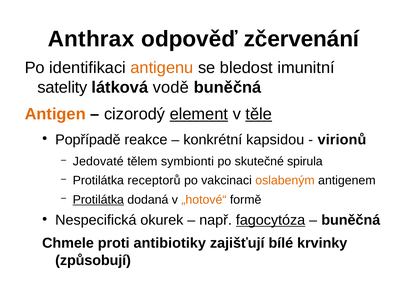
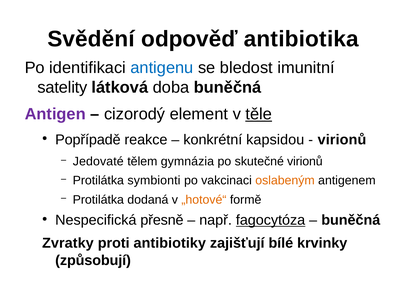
Anthrax: Anthrax -> Svědění
zčervenání: zčervenání -> antibiotika
antigenu colour: orange -> blue
vodě: vodě -> doba
Antigen colour: orange -> purple
element underline: present -> none
symbionti: symbionti -> gymnázia
skutečné spirula: spirula -> virionů
receptorů: receptorů -> symbionti
Protilátka at (98, 200) underline: present -> none
okurek: okurek -> přesně
Chmele: Chmele -> Zvratky
